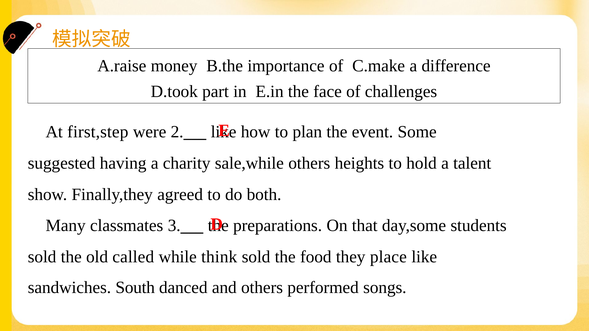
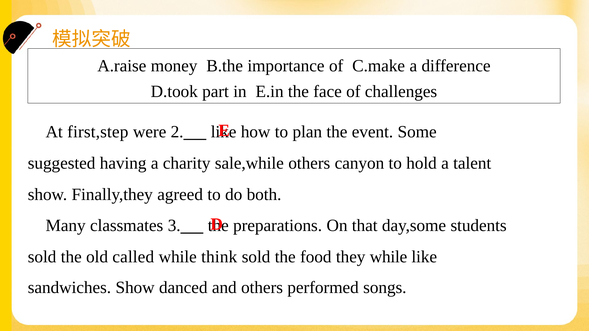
heights: heights -> canyon
they place: place -> while
sandwiches South: South -> Show
